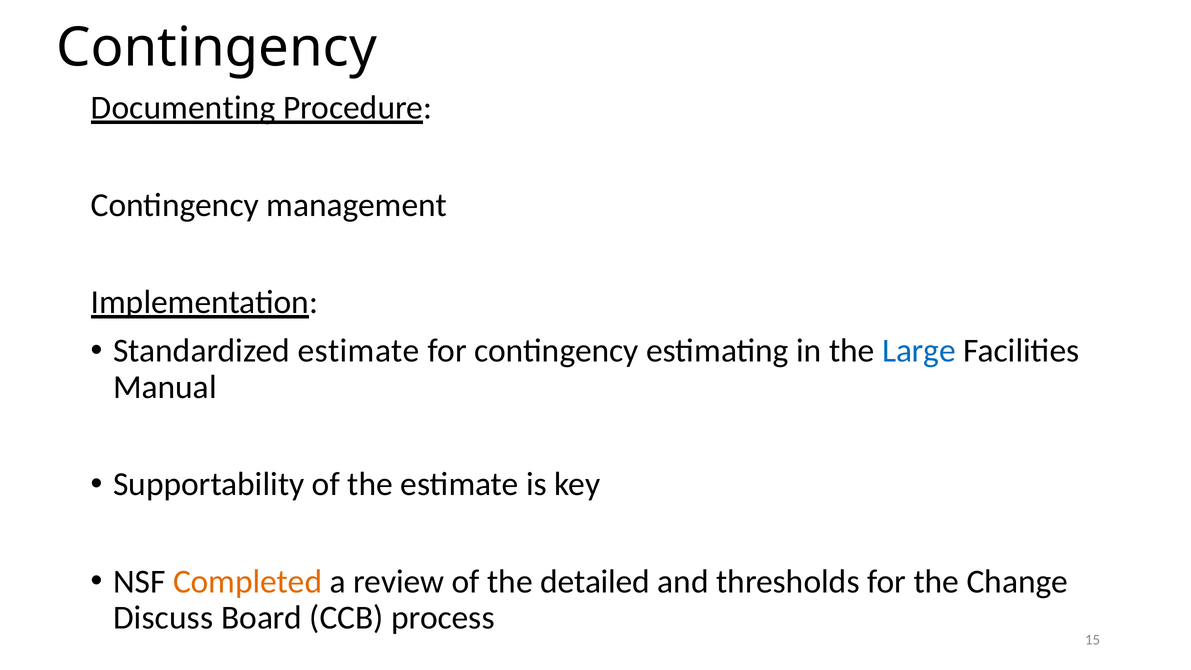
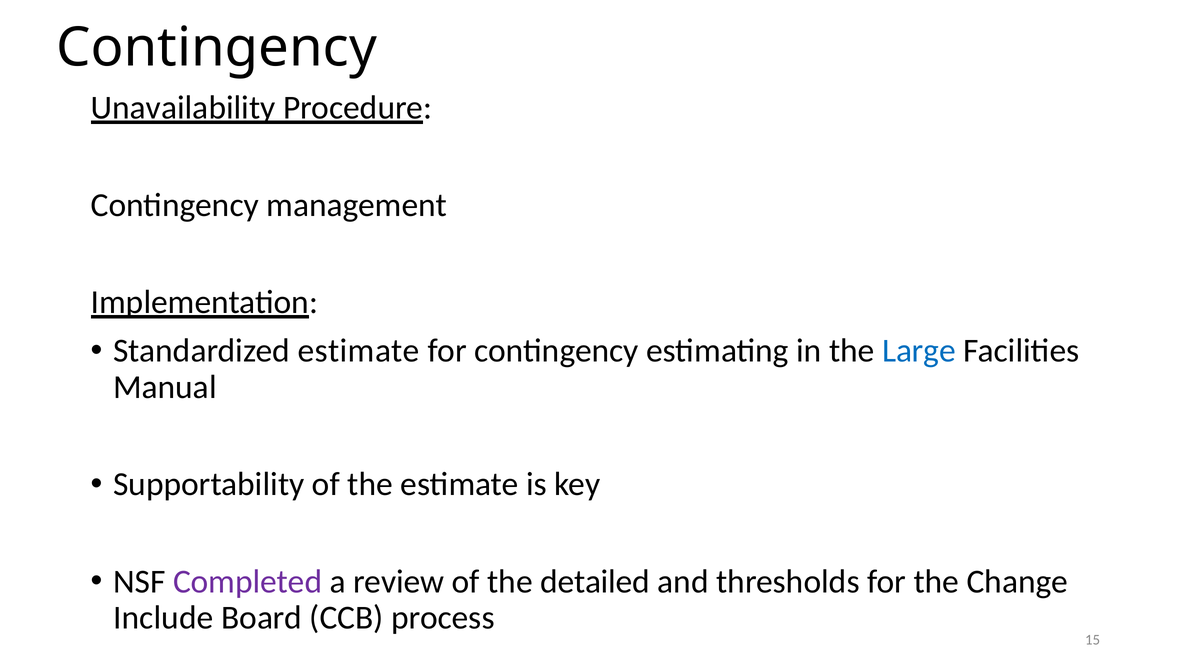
Documenting: Documenting -> Unavailability
Completed colour: orange -> purple
Discuss: Discuss -> Include
